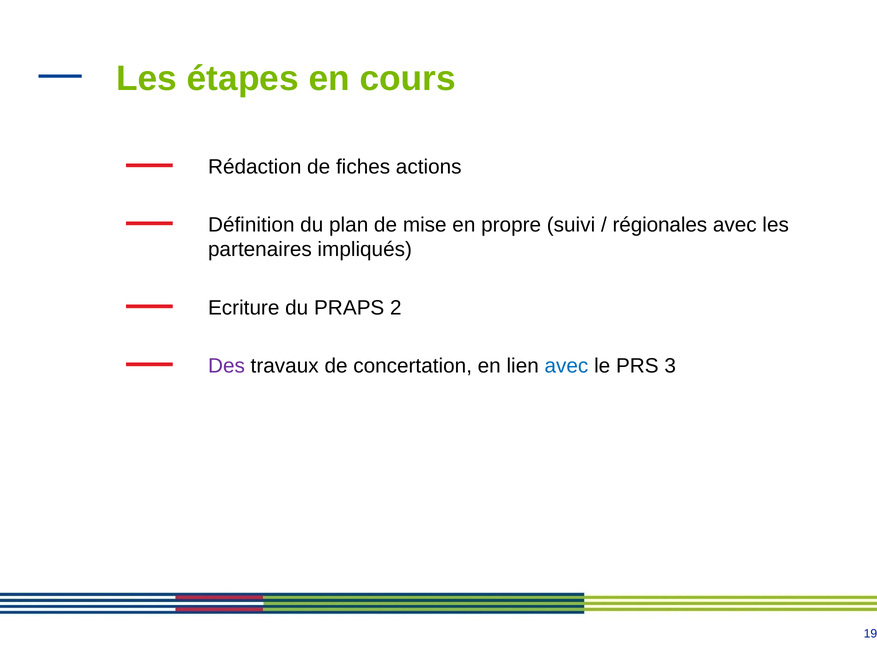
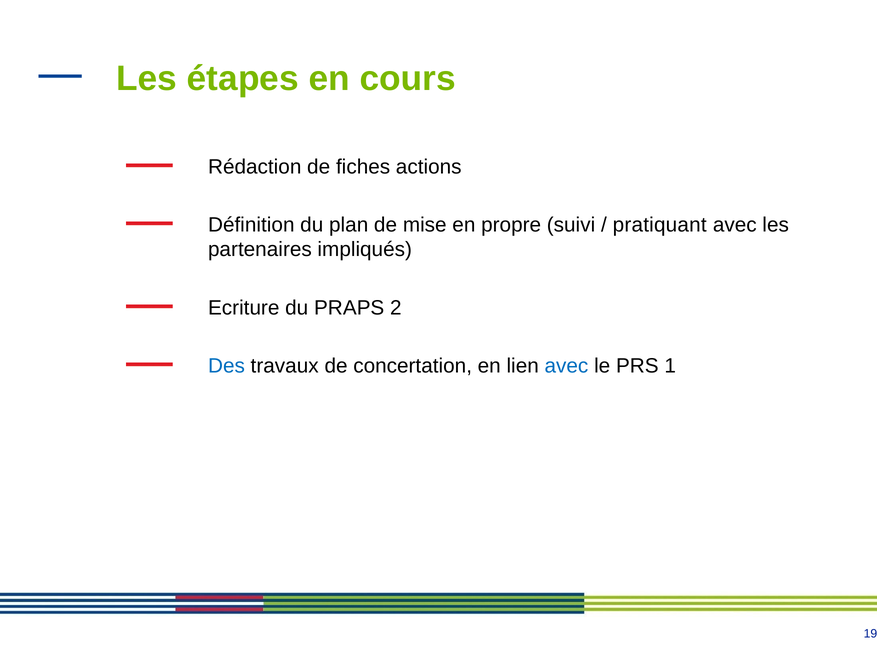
régionales: régionales -> pratiquant
Des colour: purple -> blue
3: 3 -> 1
